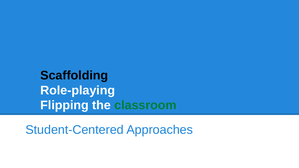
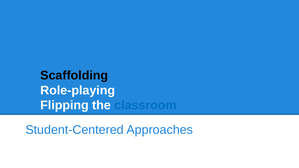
classroom colour: green -> blue
